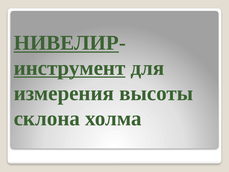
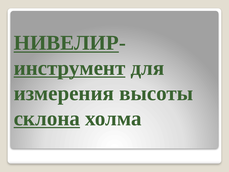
склона underline: none -> present
